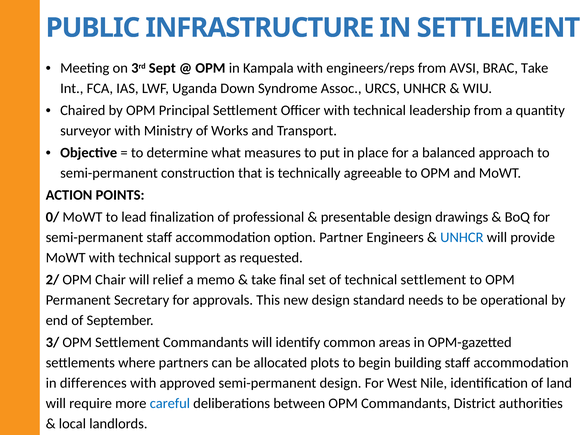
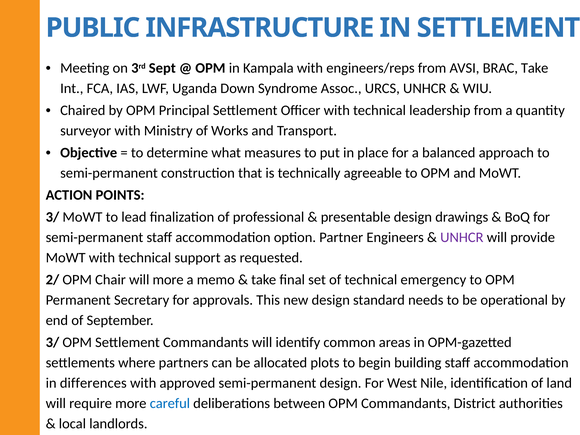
0/ at (52, 217): 0/ -> 3/
UNHCR at (462, 237) colour: blue -> purple
will relief: relief -> more
technical settlement: settlement -> emergency
